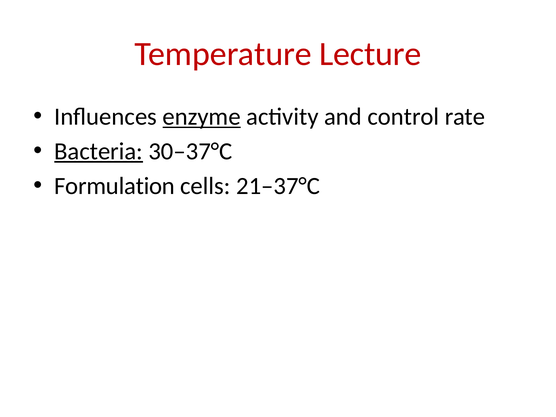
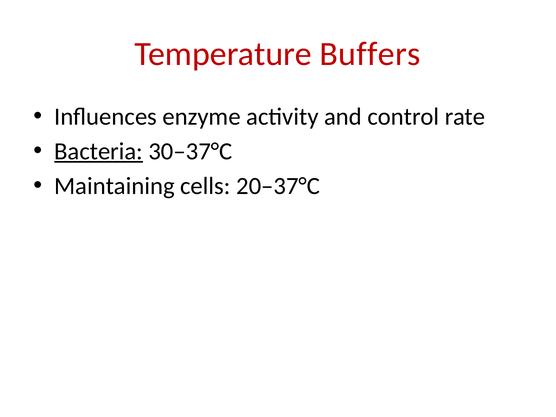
Lecture: Lecture -> Buffers
enzyme underline: present -> none
Formulation: Formulation -> Maintaining
21–37°C: 21–37°C -> 20–37°C
